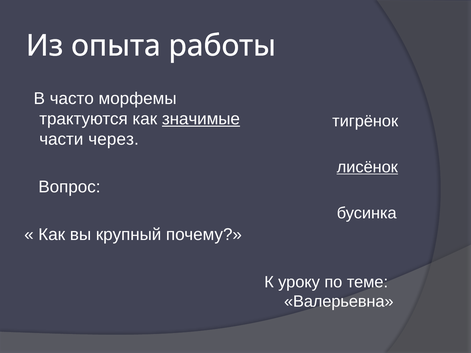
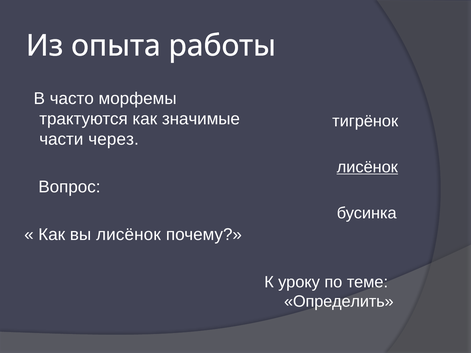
значимые underline: present -> none
вы крупный: крупный -> лисёнок
Валерьевна: Валерьевна -> Определить
